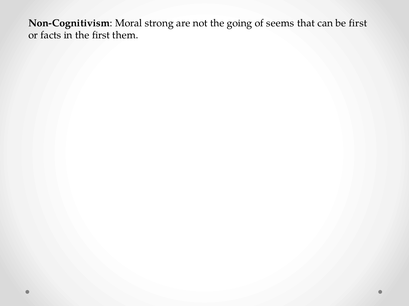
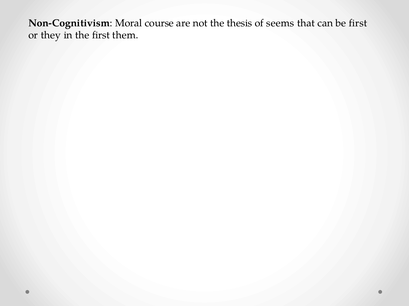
strong: strong -> course
going: going -> thesis
facts: facts -> they
